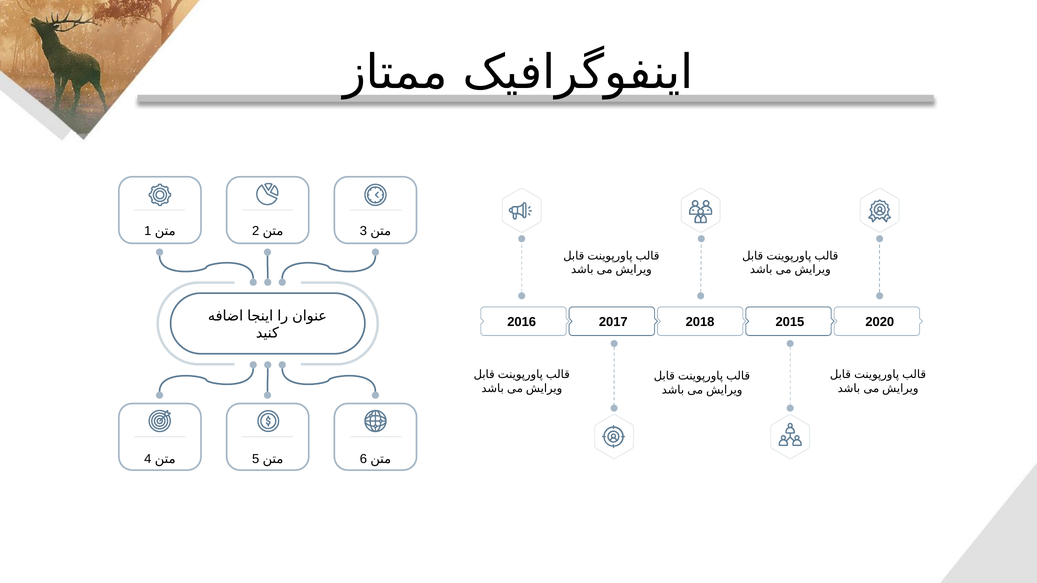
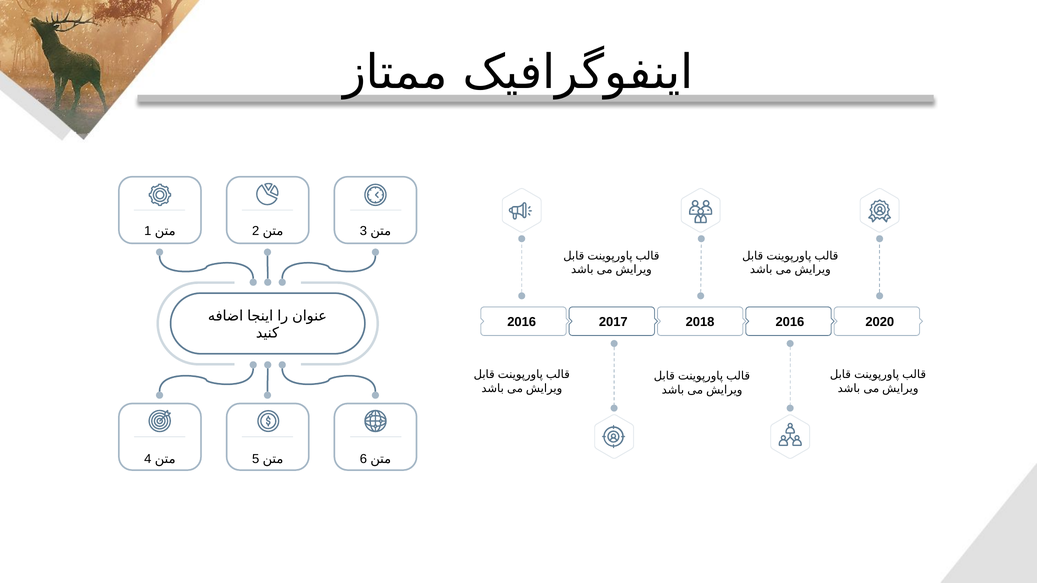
2018 2015: 2015 -> 2016
